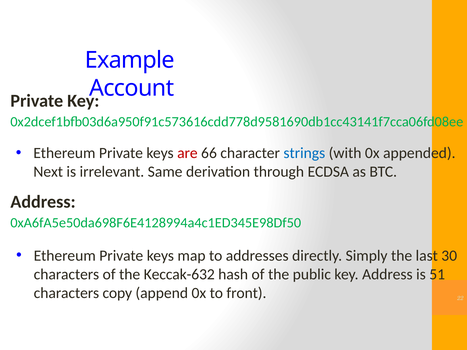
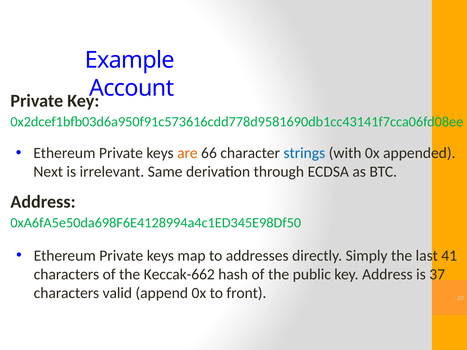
are colour: red -> orange
30: 30 -> 41
Keccak-632: Keccak-632 -> Keccak-662
51: 51 -> 37
copy: copy -> valid
